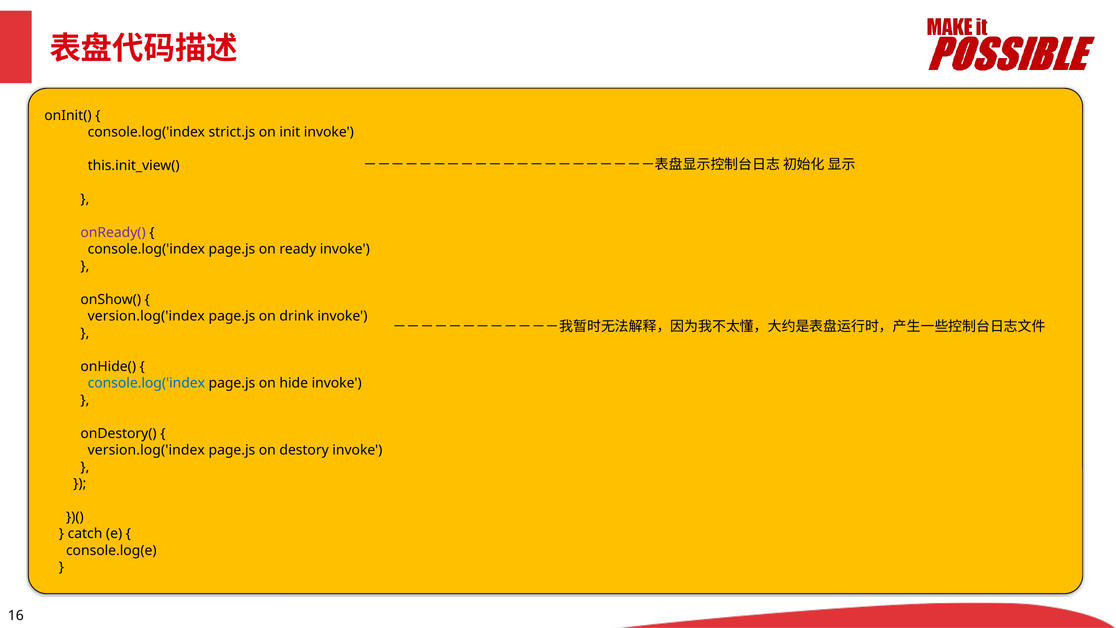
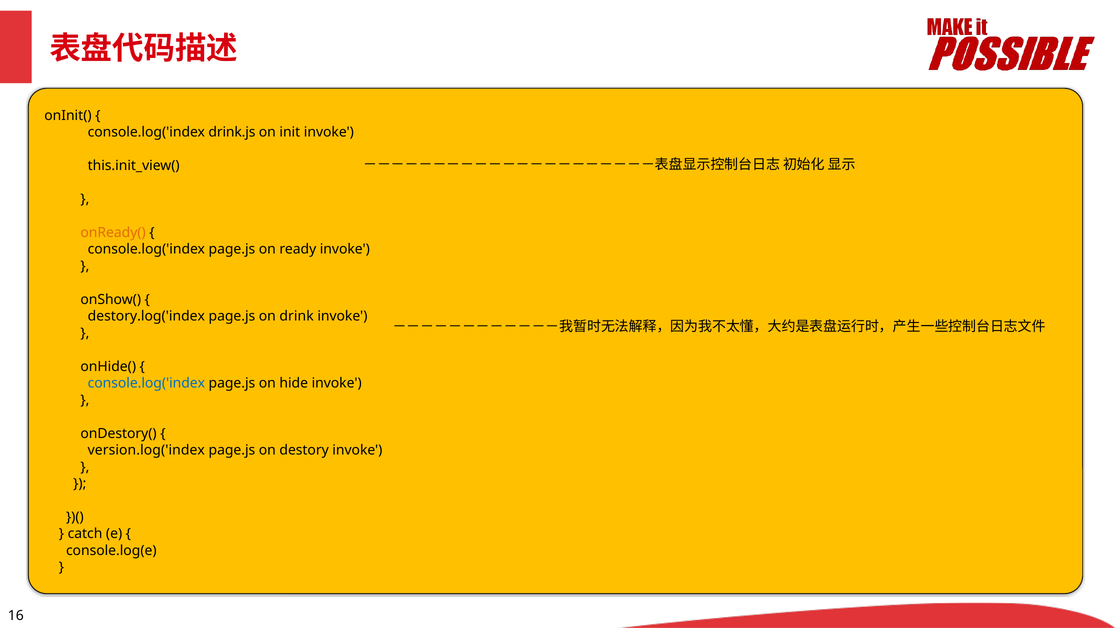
strict.js: strict.js -> drink.js
onReady( colour: purple -> orange
version.log('index at (146, 316): version.log('index -> destory.log('index
